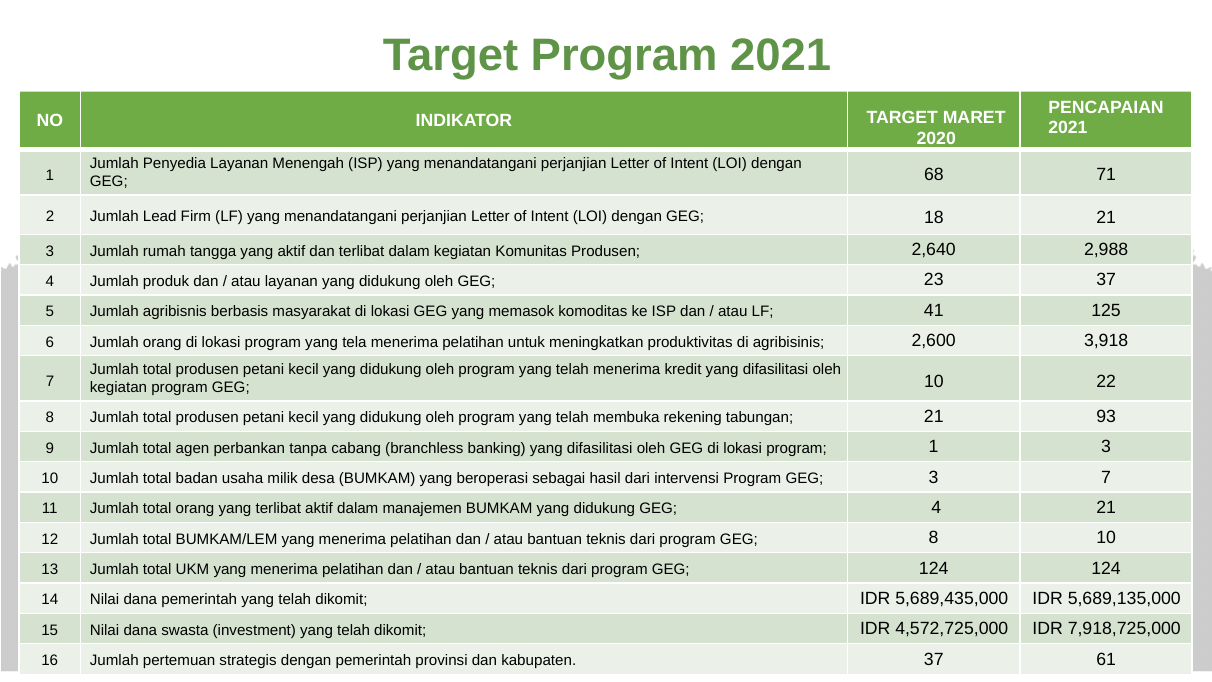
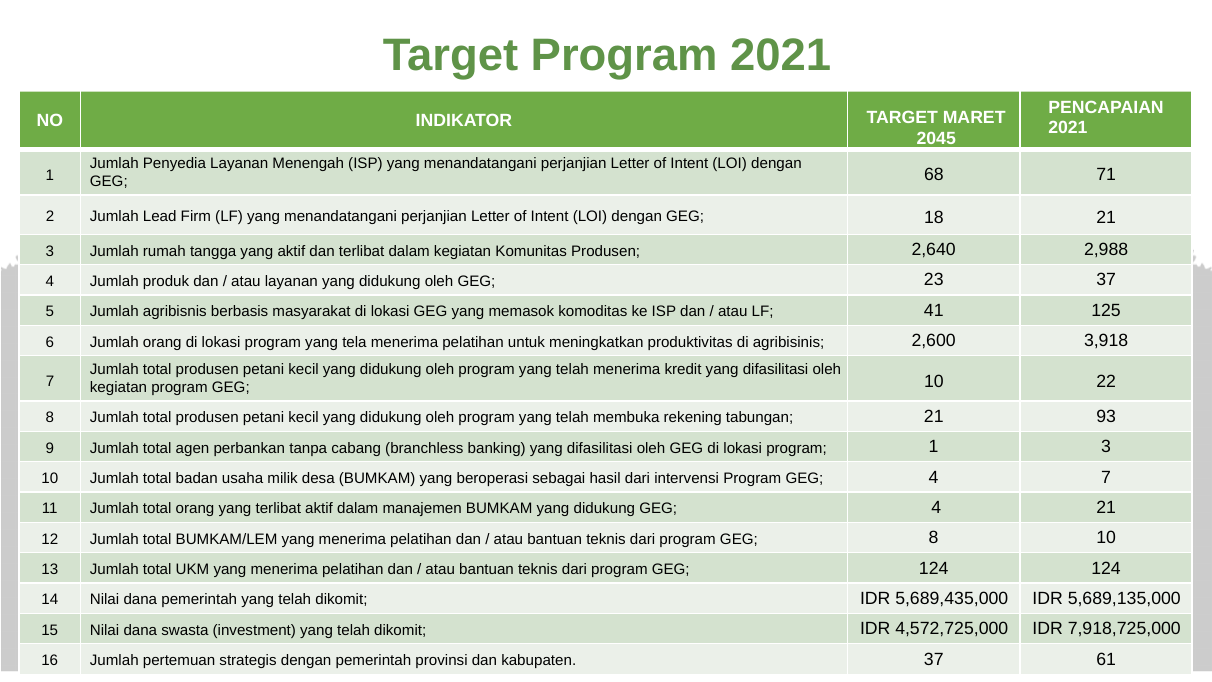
2020: 2020 -> 2045
Program GEG 3: 3 -> 4
